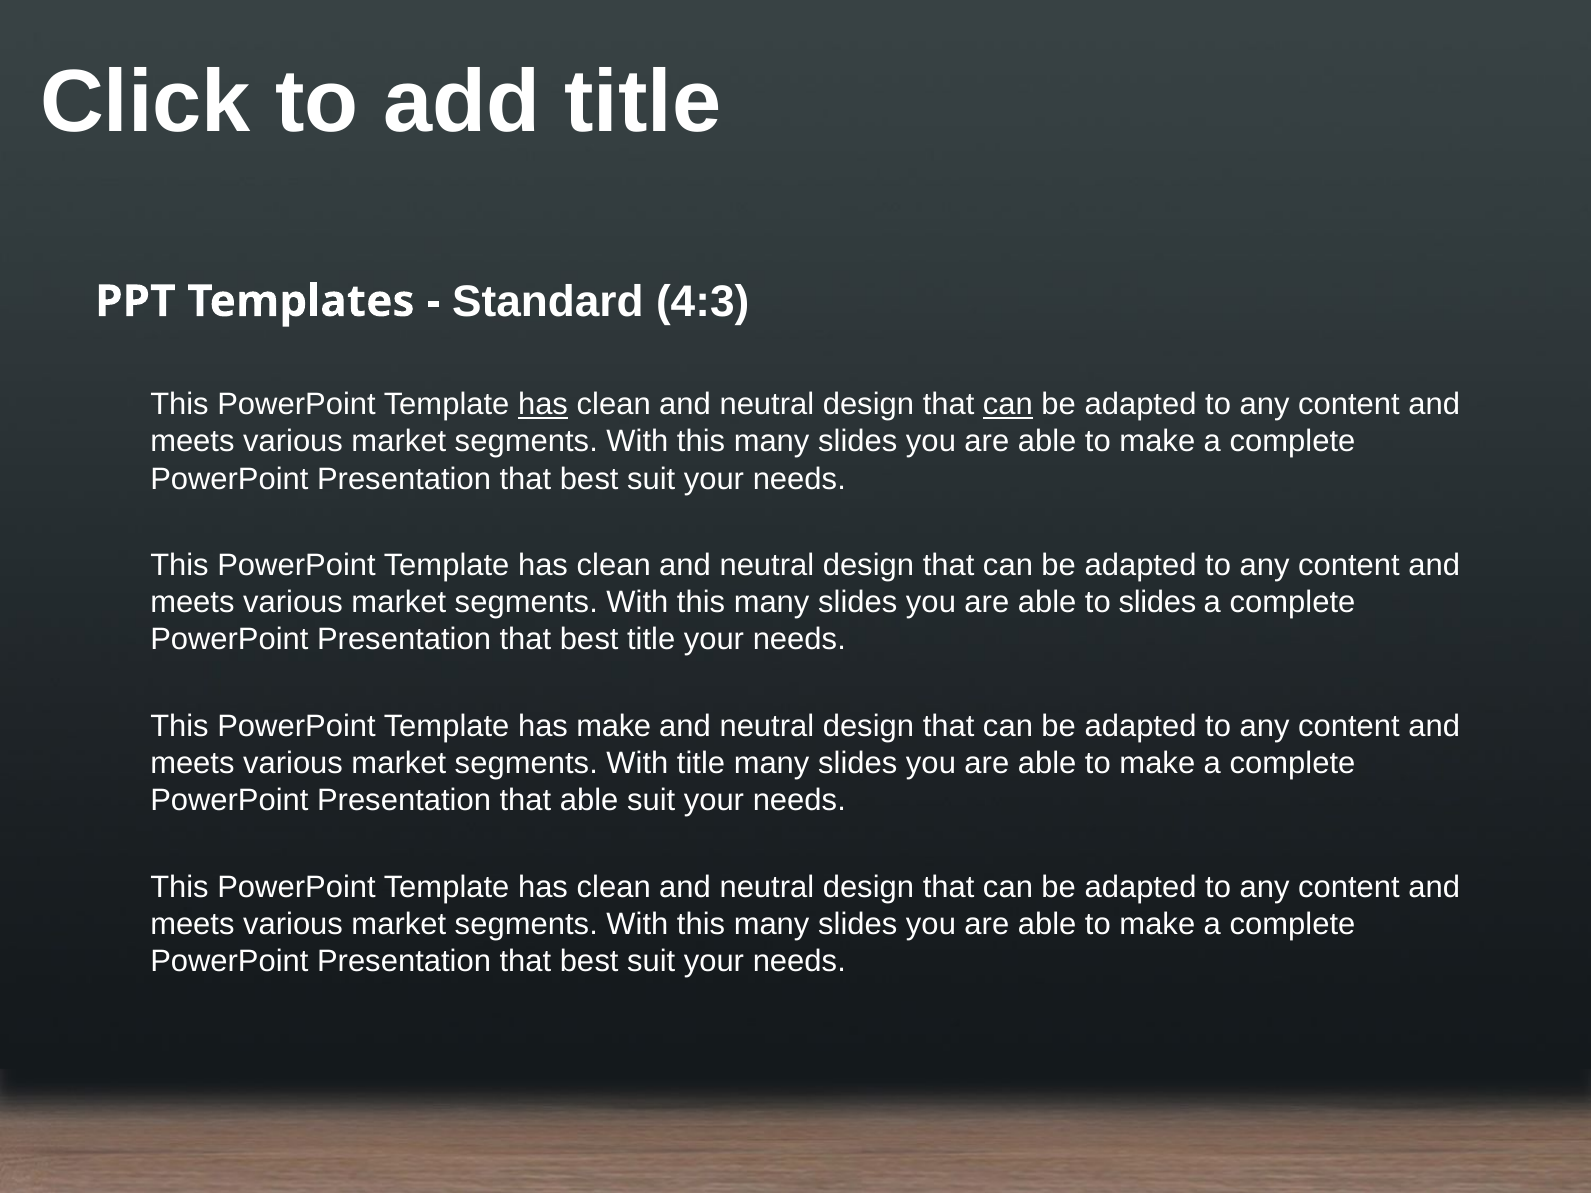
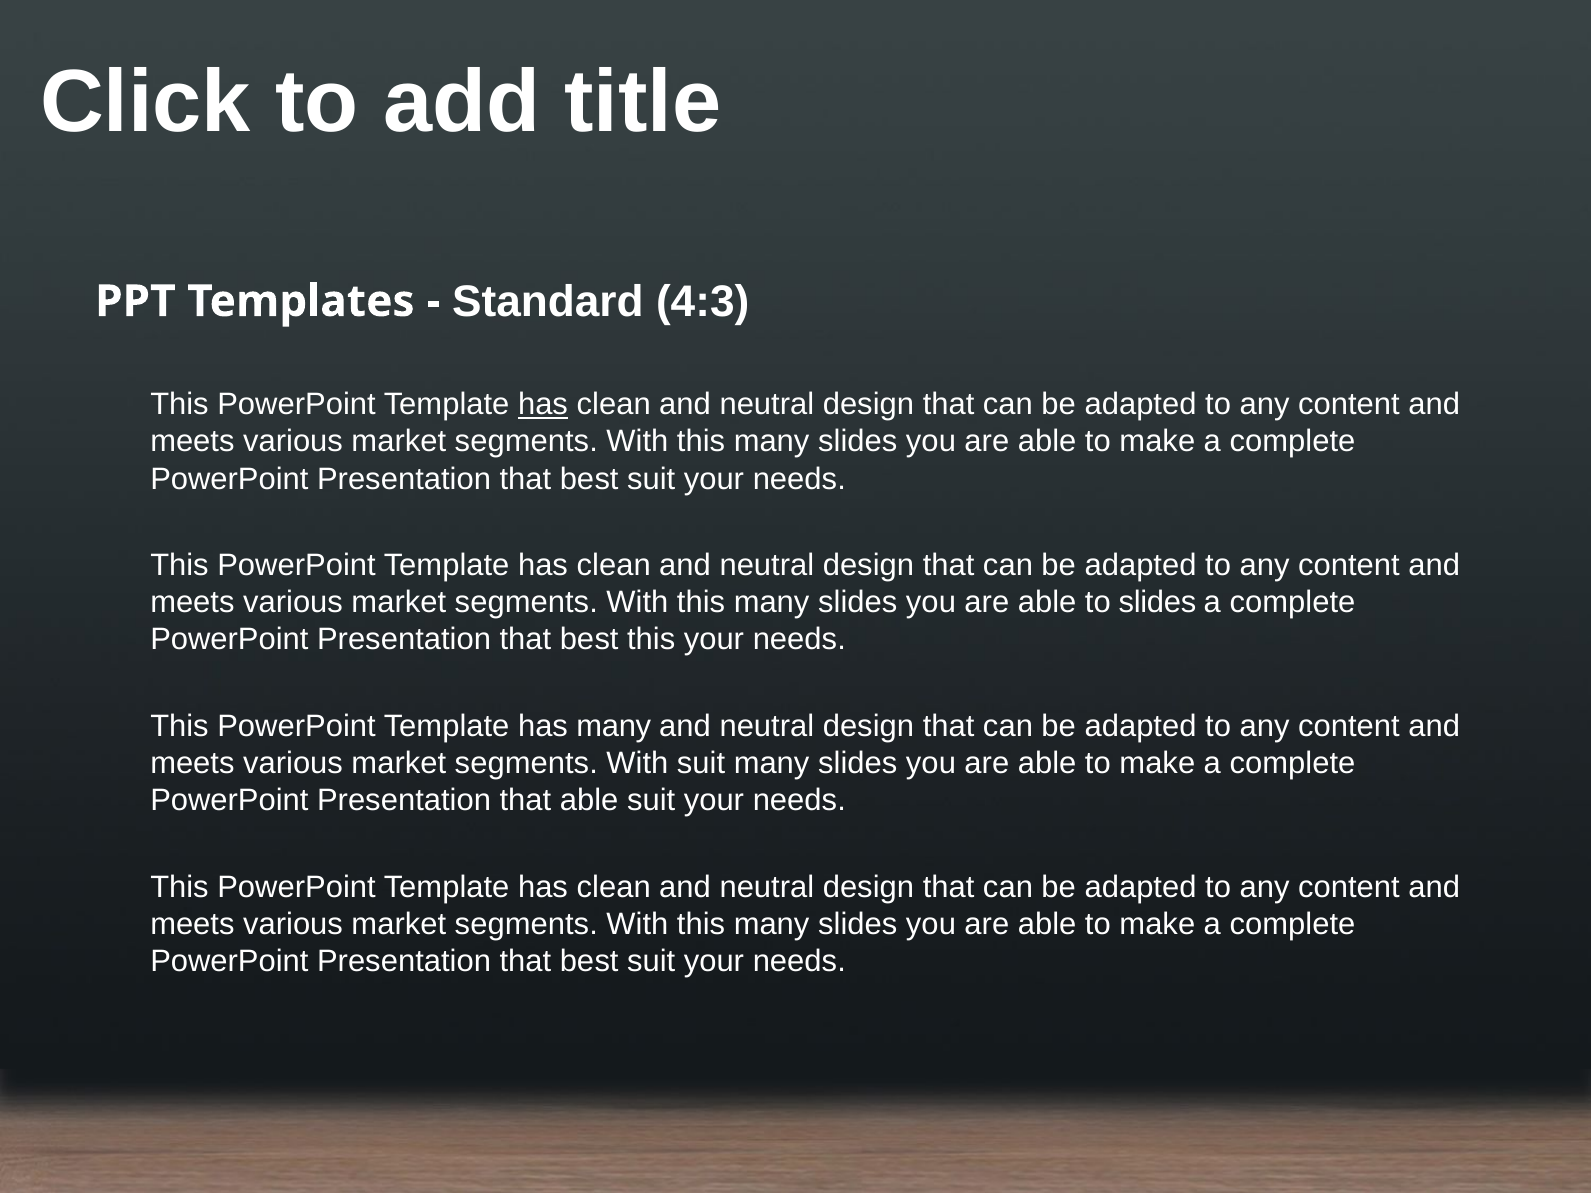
can at (1008, 405) underline: present -> none
best title: title -> this
has make: make -> many
With title: title -> suit
